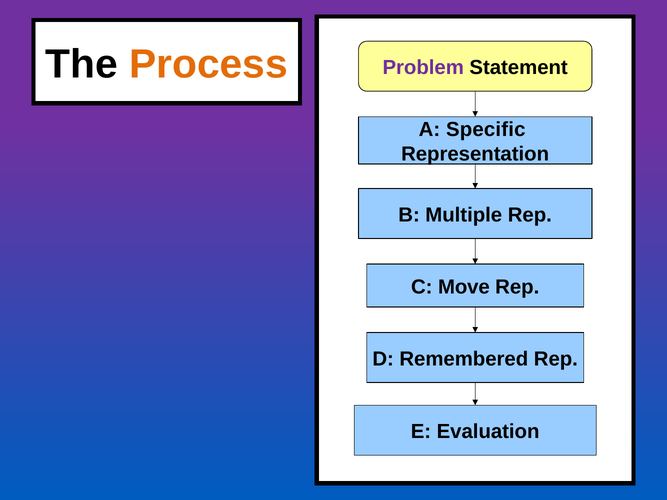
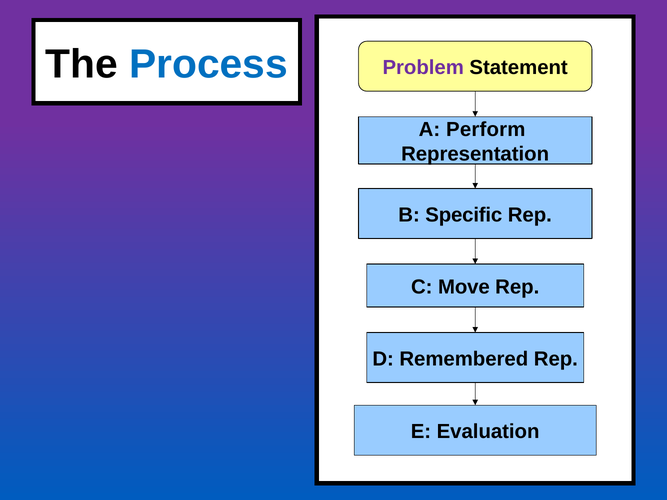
Process colour: orange -> blue
Specific: Specific -> Perform
Multiple: Multiple -> Specific
